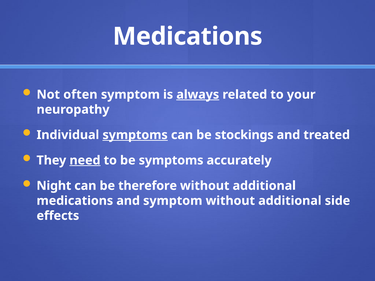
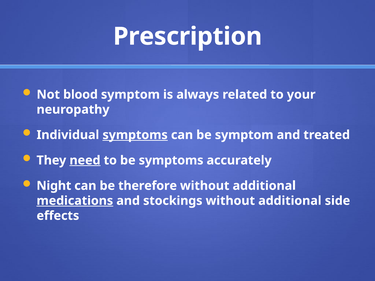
Medications at (188, 36): Medications -> Prescription
often: often -> blood
always underline: present -> none
be stockings: stockings -> symptom
medications at (75, 201) underline: none -> present
and symptom: symptom -> stockings
